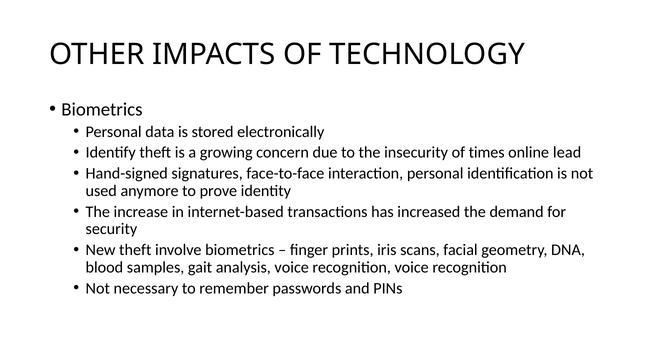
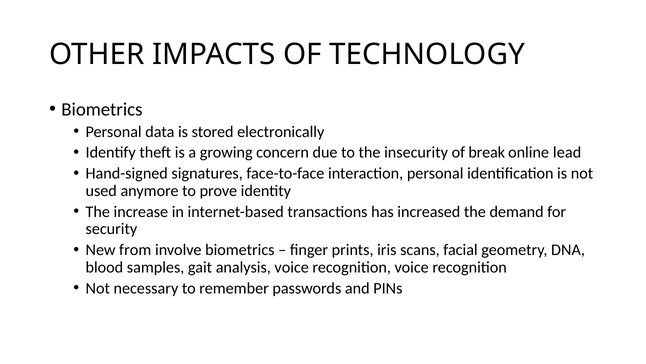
times: times -> break
New theft: theft -> from
